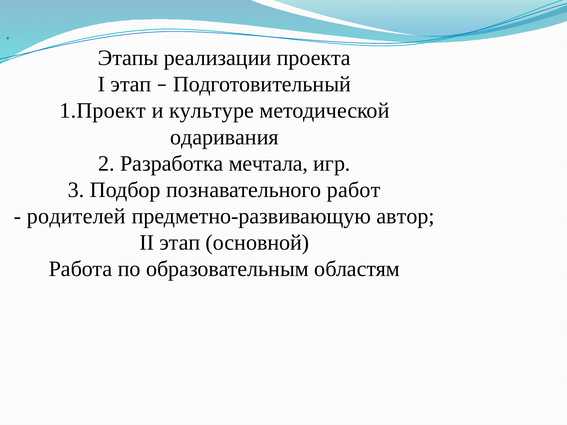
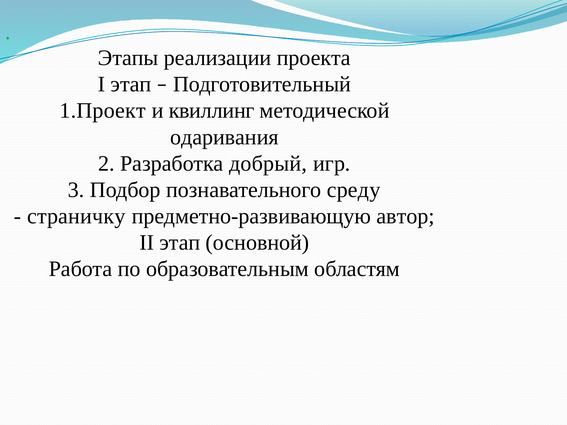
культуре: культуре -> квиллинг
мечтала: мечтала -> добрый
работ: работ -> среду
родителей: родителей -> страничку
